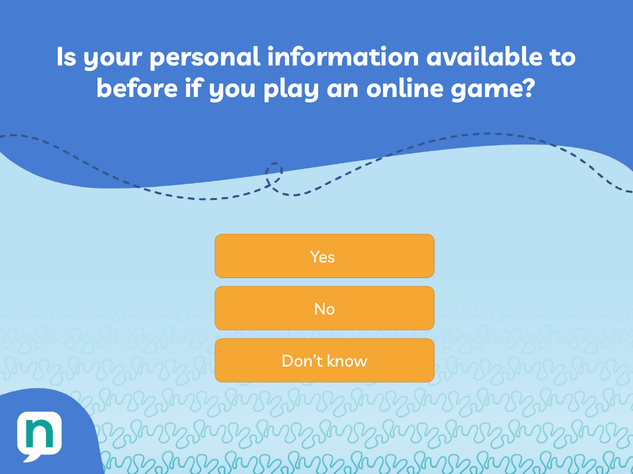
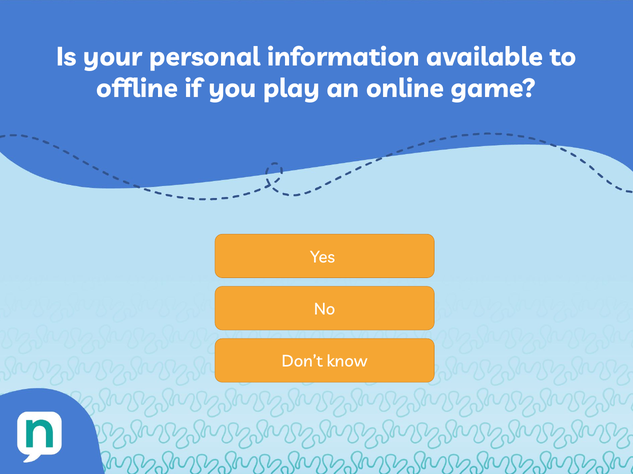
before: before -> offline
